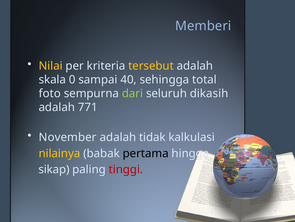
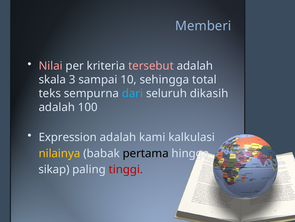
Nilai colour: yellow -> pink
tersebut colour: yellow -> pink
0: 0 -> 3
40: 40 -> 10
foto: foto -> teks
dari colour: light green -> light blue
771: 771 -> 100
November: November -> Expression
tidak: tidak -> kami
